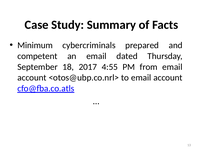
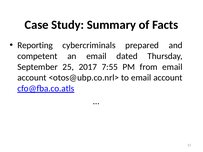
Minimum: Minimum -> Reporting
18: 18 -> 25
4:55: 4:55 -> 7:55
